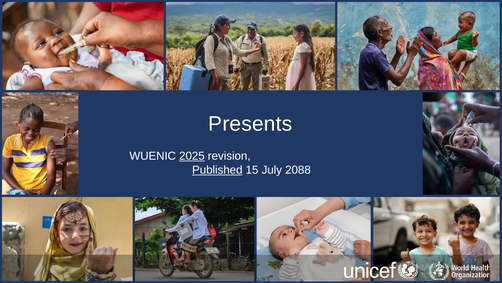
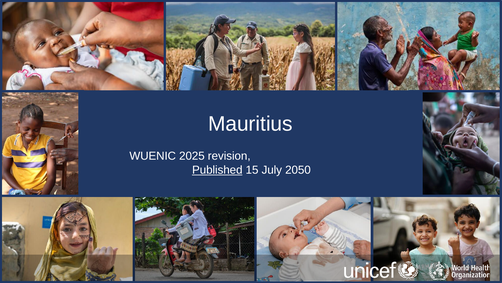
Presents: Presents -> Mauritius
2025 underline: present -> none
2088: 2088 -> 2050
